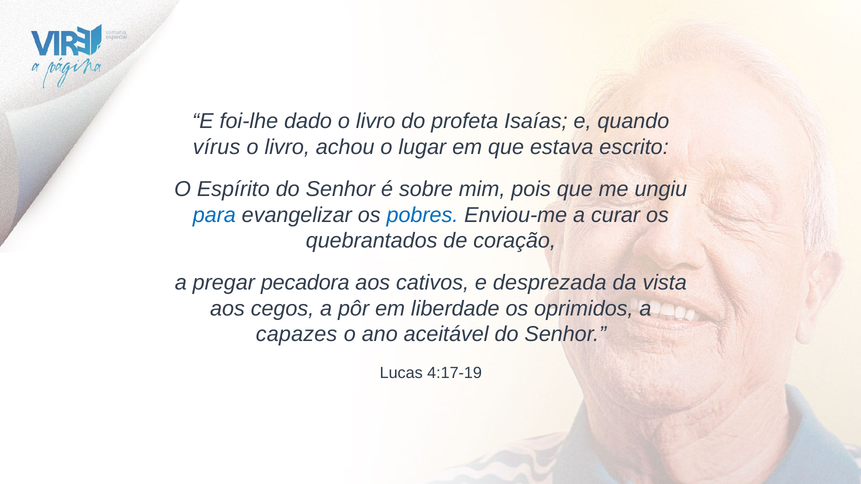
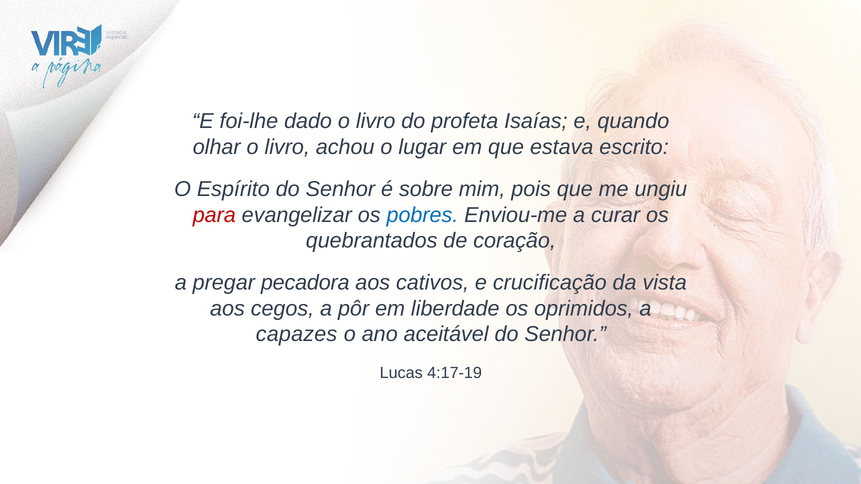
vírus: vírus -> olhar
para colour: blue -> red
desprezada: desprezada -> crucificação
